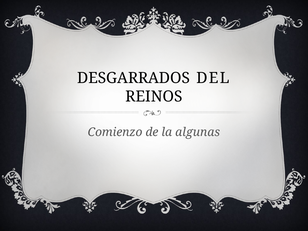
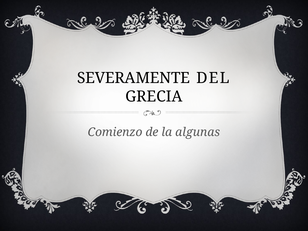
DESGARRADOS: DESGARRADOS -> SEVERAMENTE
REINOS: REINOS -> GRECIA
